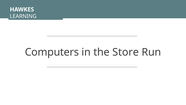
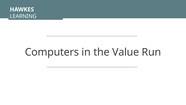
Store: Store -> Value
